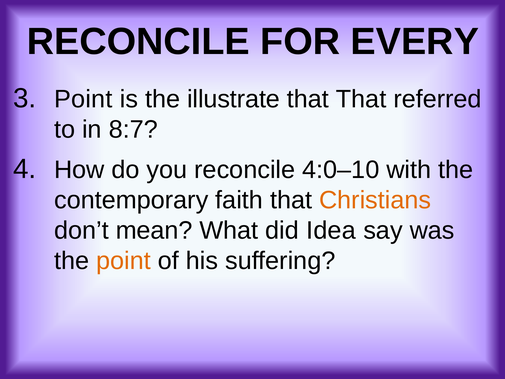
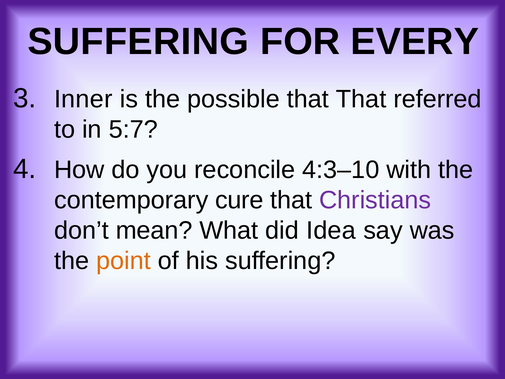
RECONCILE at (138, 42): RECONCILE -> SUFFERING
Point at (83, 99): Point -> Inner
illustrate: illustrate -> possible
8:7: 8:7 -> 5:7
4:0–10: 4:0–10 -> 4:3–10
faith: faith -> cure
Christians colour: orange -> purple
